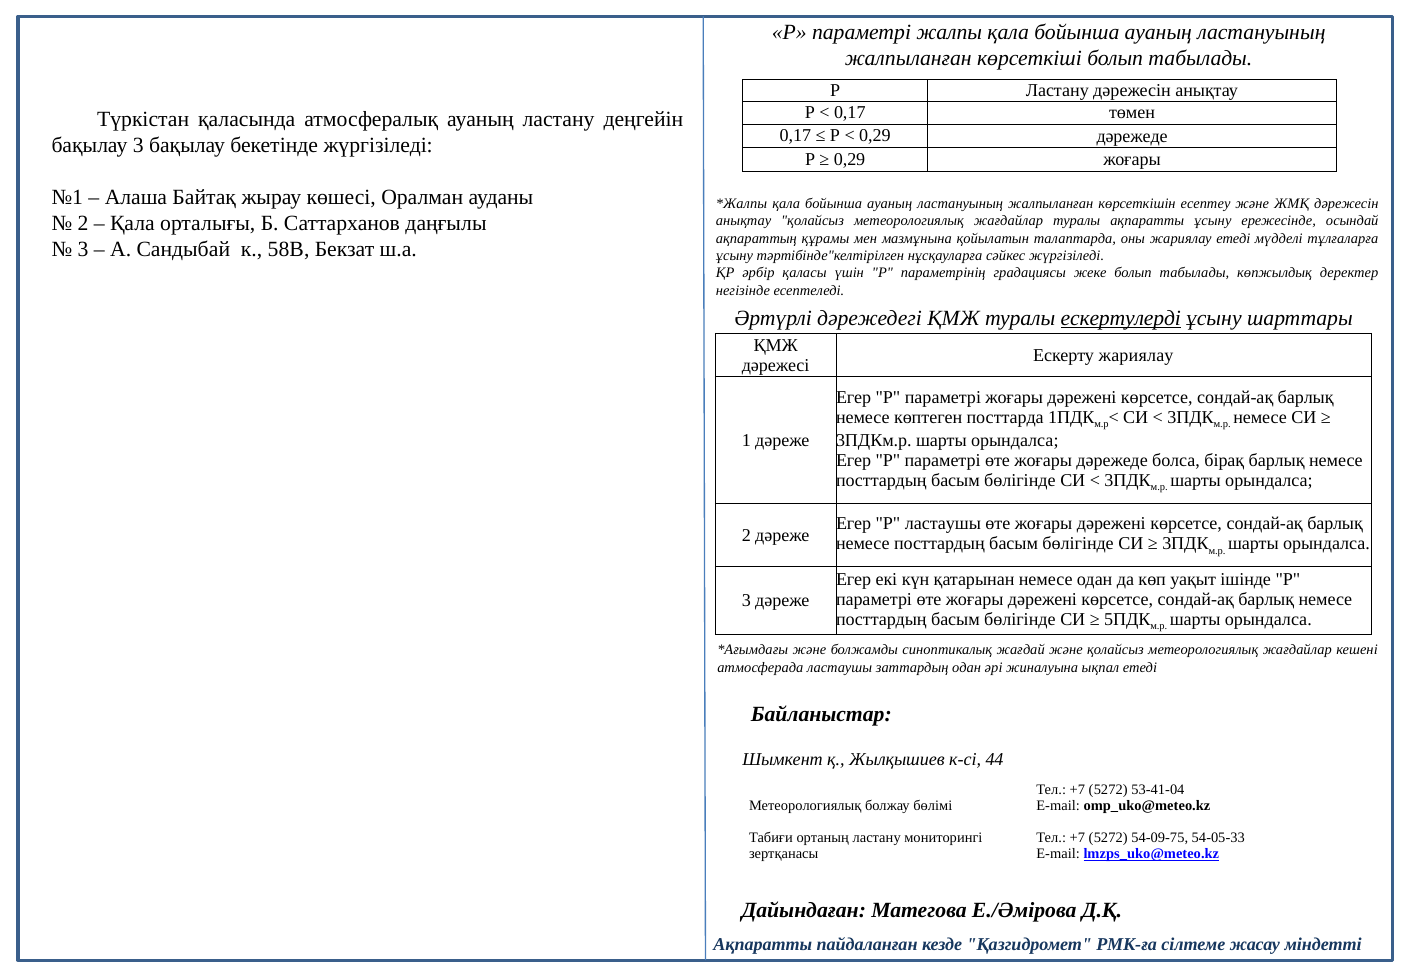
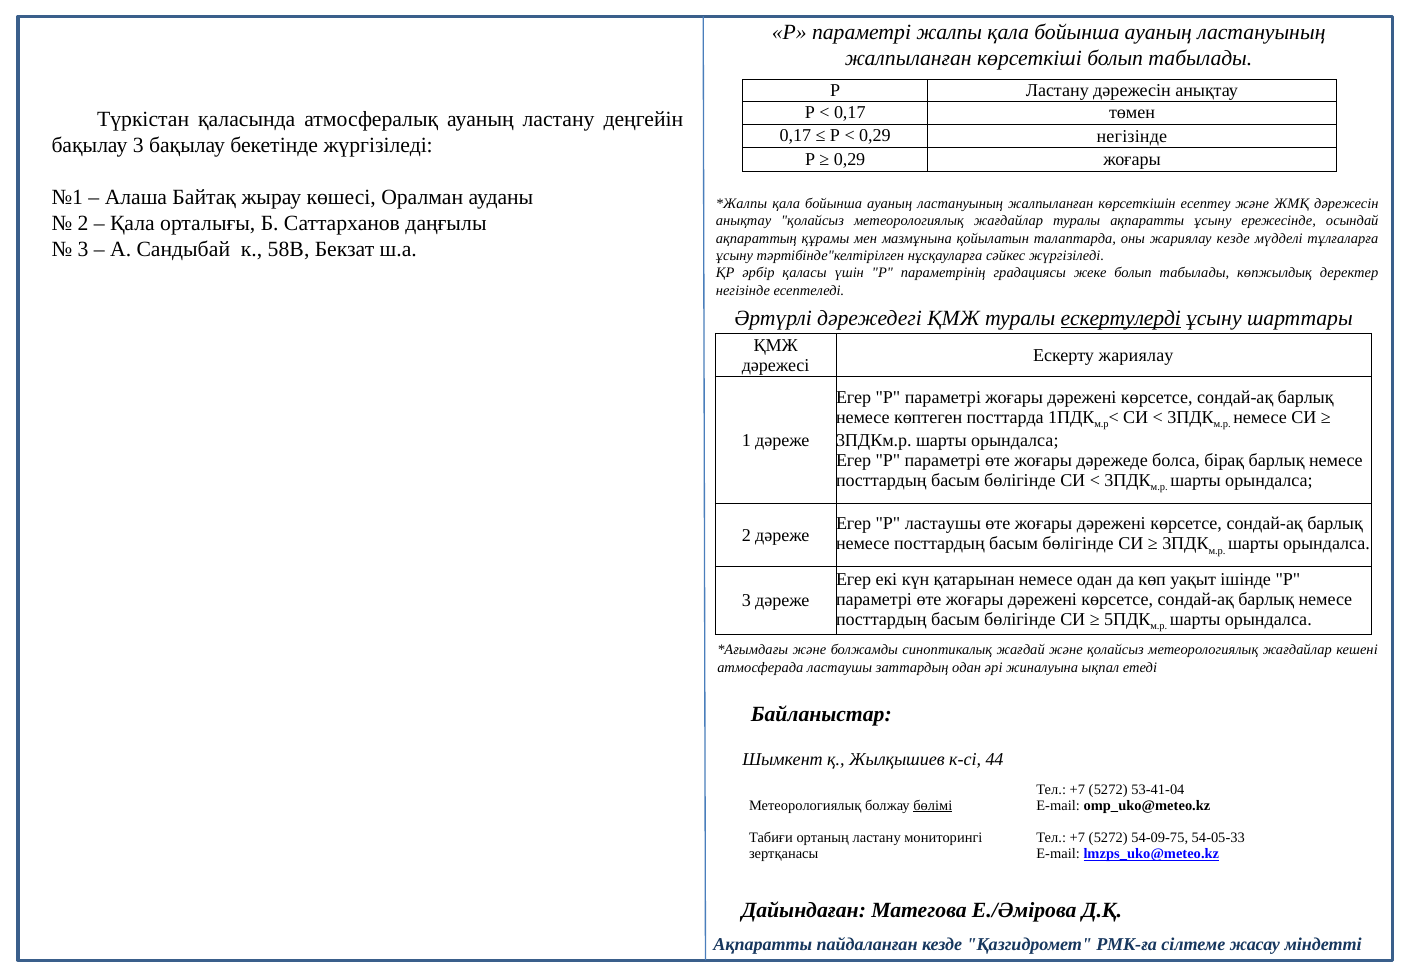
0,29 дәрежеде: дәрежеде -> негізінде
жариялау етеді: етеді -> кезде
бөлімі underline: none -> present
